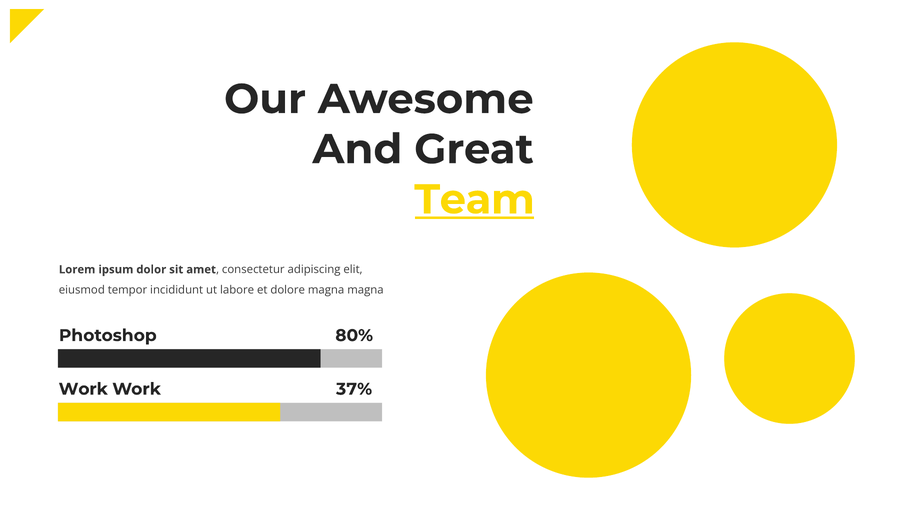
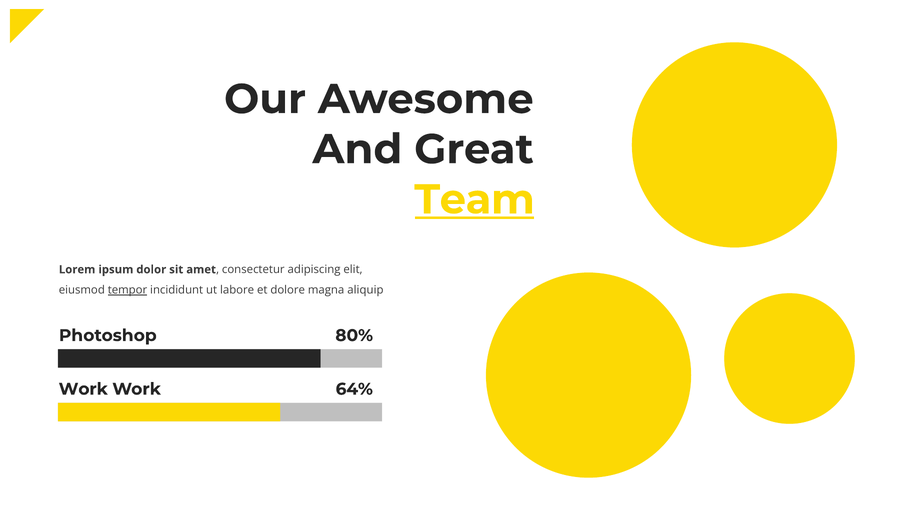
tempor underline: none -> present
magna magna: magna -> aliquip
37%: 37% -> 64%
